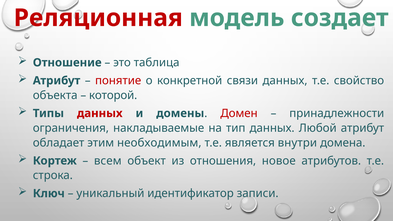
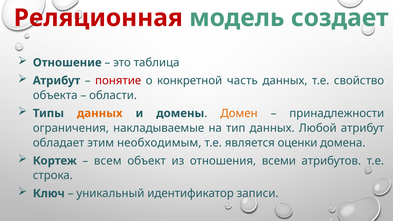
связи: связи -> часть
которой: которой -> области
данных at (100, 113) colour: red -> orange
Домен colour: red -> orange
внутри: внутри -> оценки
новое: новое -> всеми
